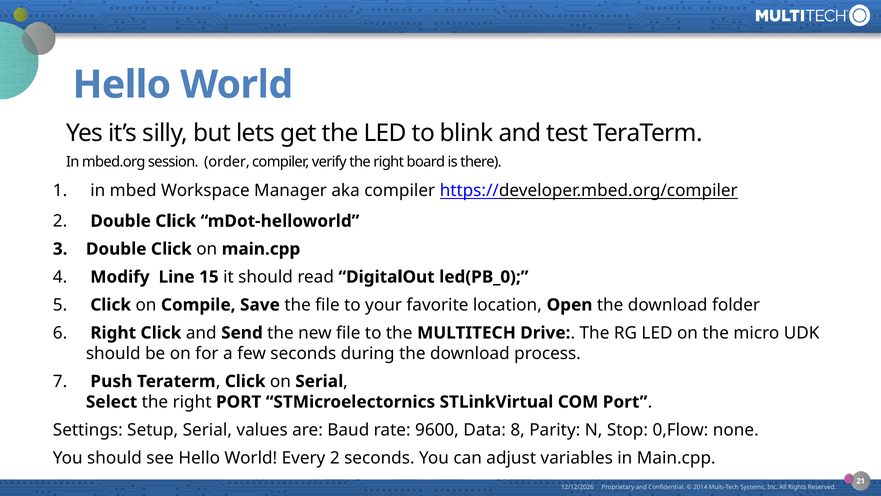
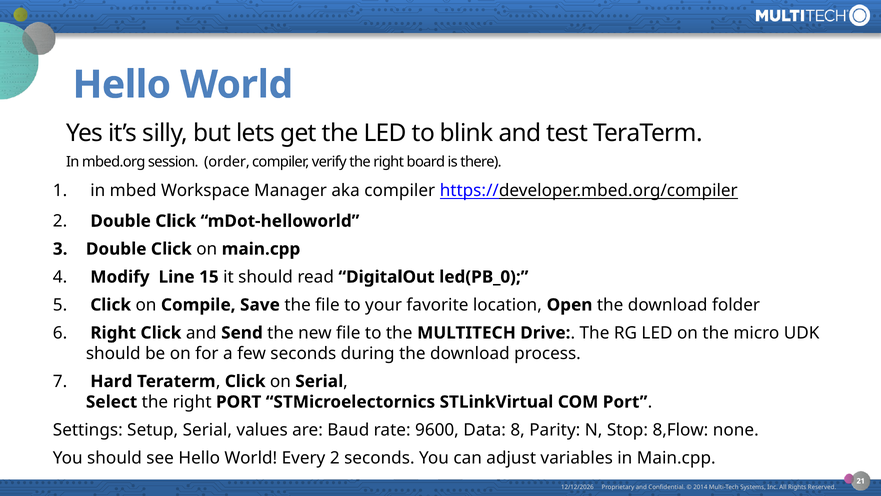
Push: Push -> Hard
0,Flow: 0,Flow -> 8,Flow
